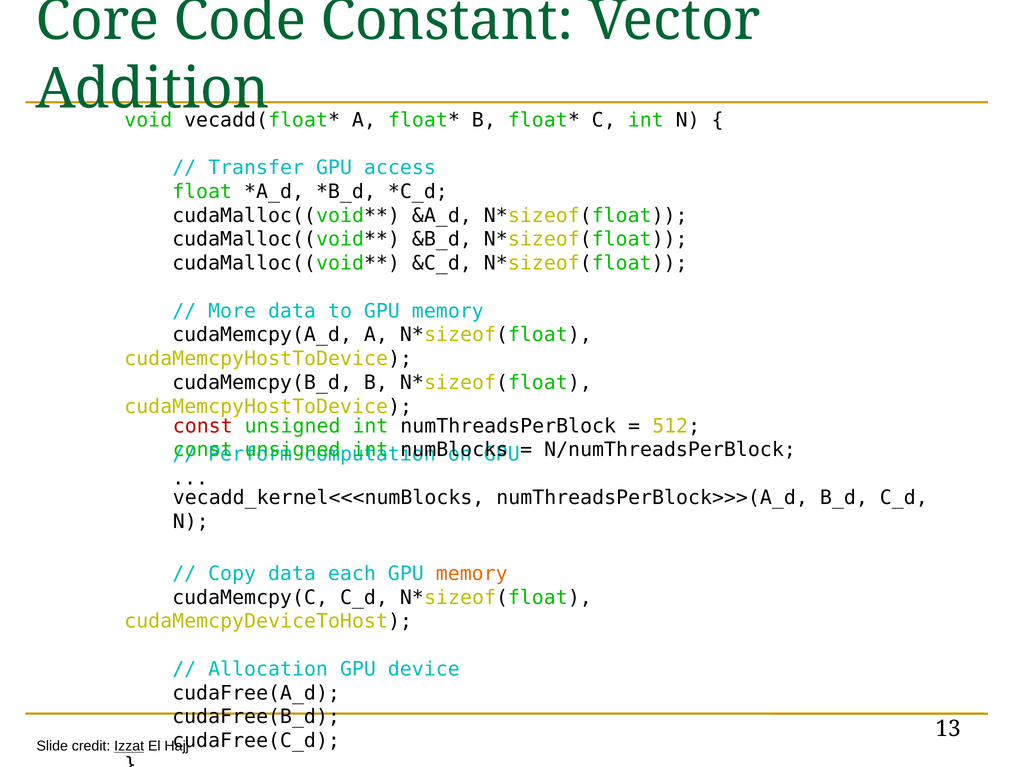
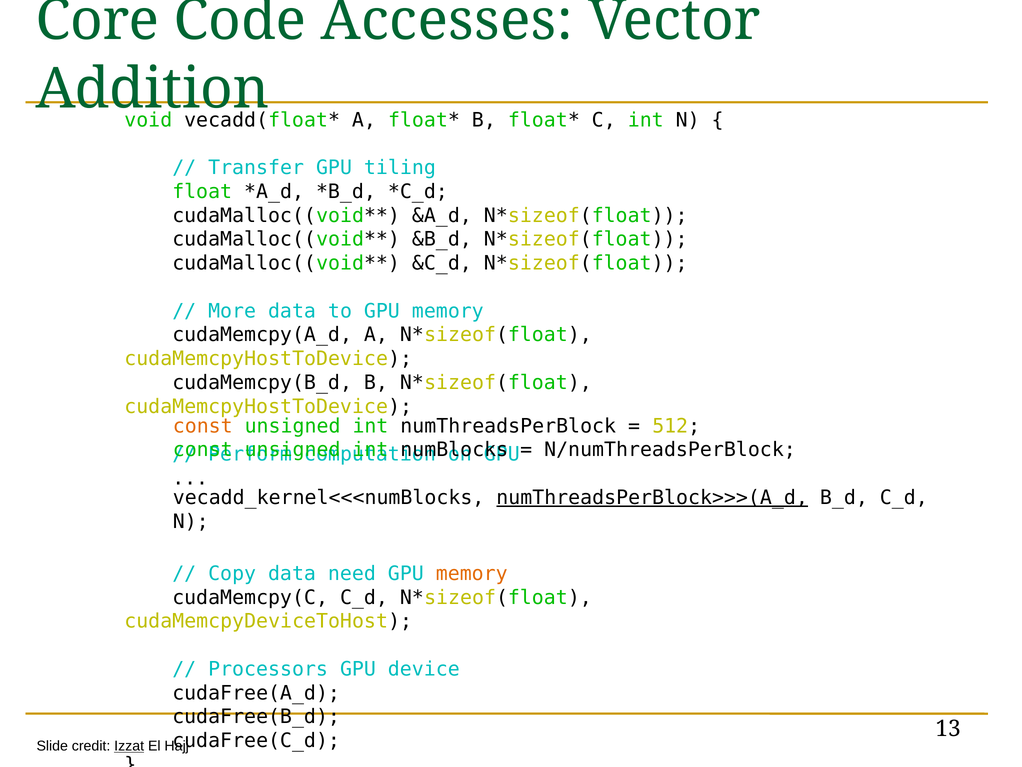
Constant: Constant -> Accesses
access: access -> tiling
const at (203, 426) colour: red -> orange
numThreadsPerBlock>>>(A_d underline: none -> present
each: each -> need
Allocation: Allocation -> Processors
